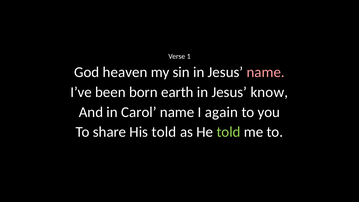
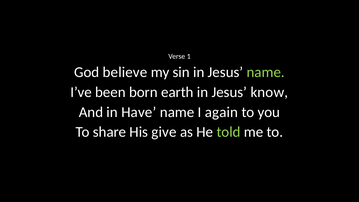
heaven: heaven -> believe
name at (266, 72) colour: pink -> light green
Carol: Carol -> Have
His told: told -> give
